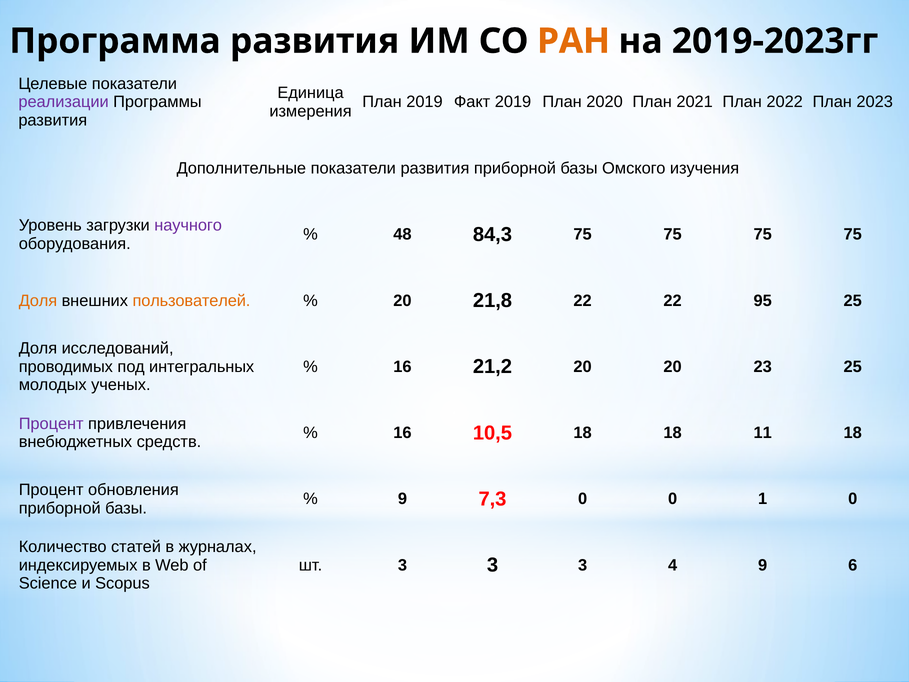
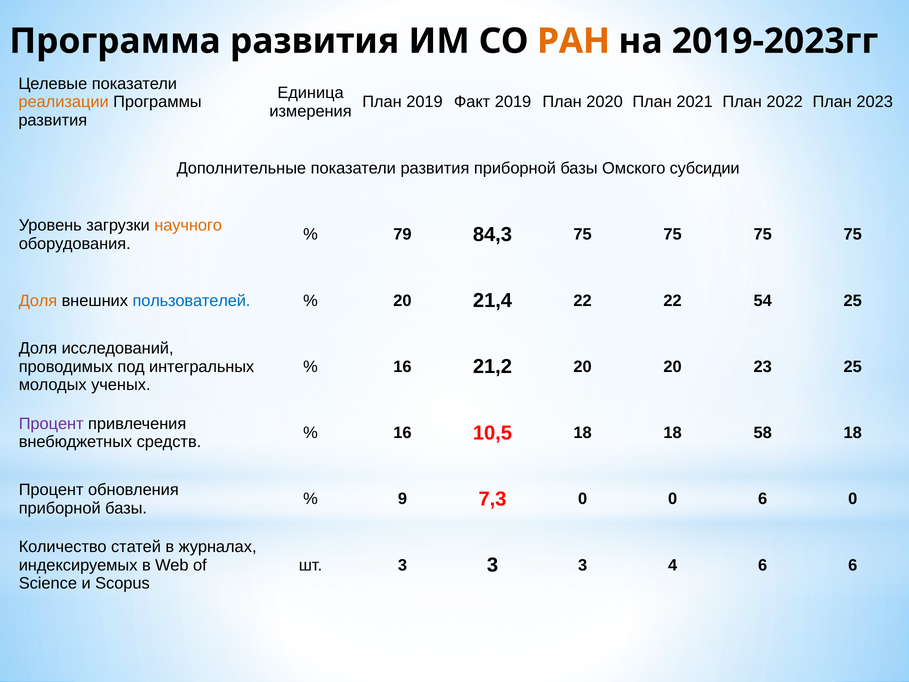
реализации colour: purple -> orange
изучения: изучения -> субсидии
научного colour: purple -> orange
48: 48 -> 79
пользователей colour: orange -> blue
21,8: 21,8 -> 21,4
95: 95 -> 54
11: 11 -> 58
0 1: 1 -> 6
4 9: 9 -> 6
